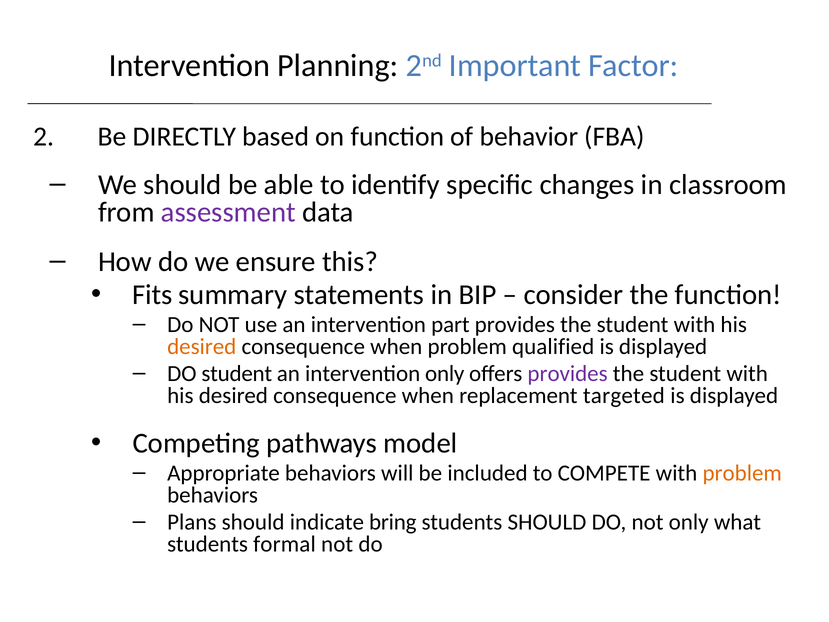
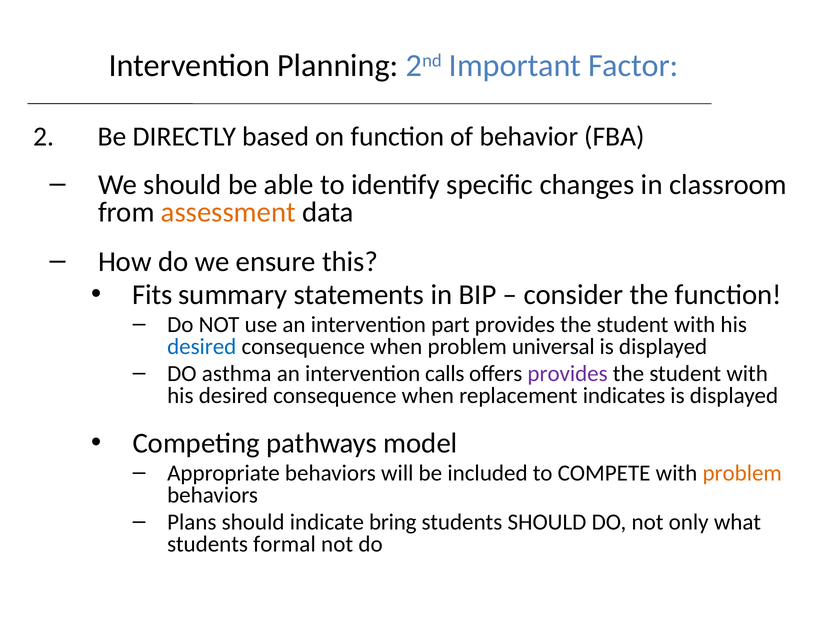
assessment colour: purple -> orange
desired at (202, 347) colour: orange -> blue
qualified: qualified -> universal
DO student: student -> asthma
intervention only: only -> calls
targeted: targeted -> indicates
